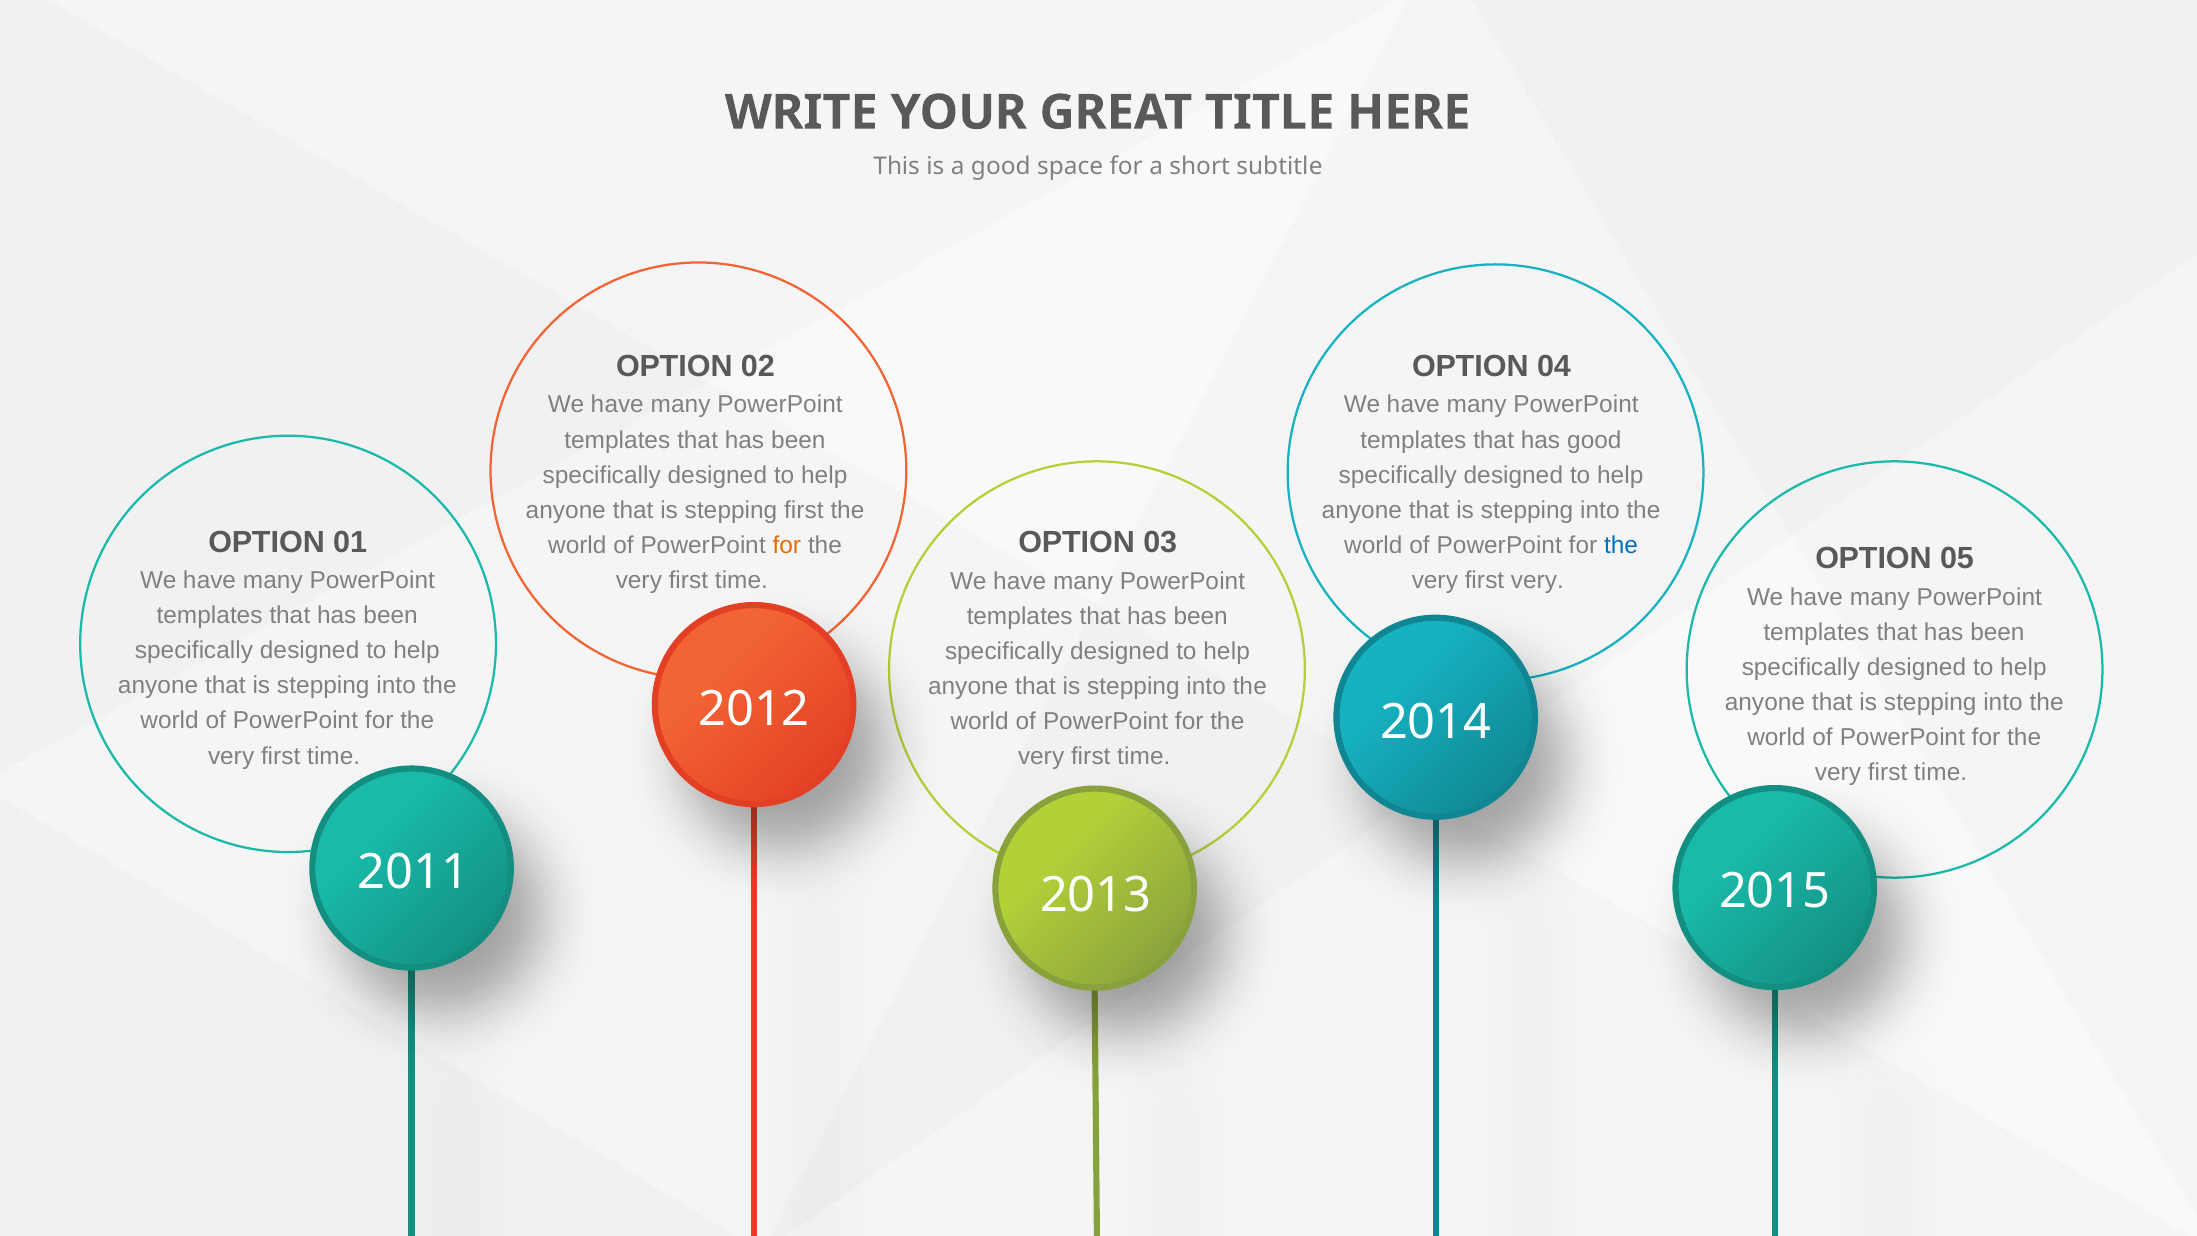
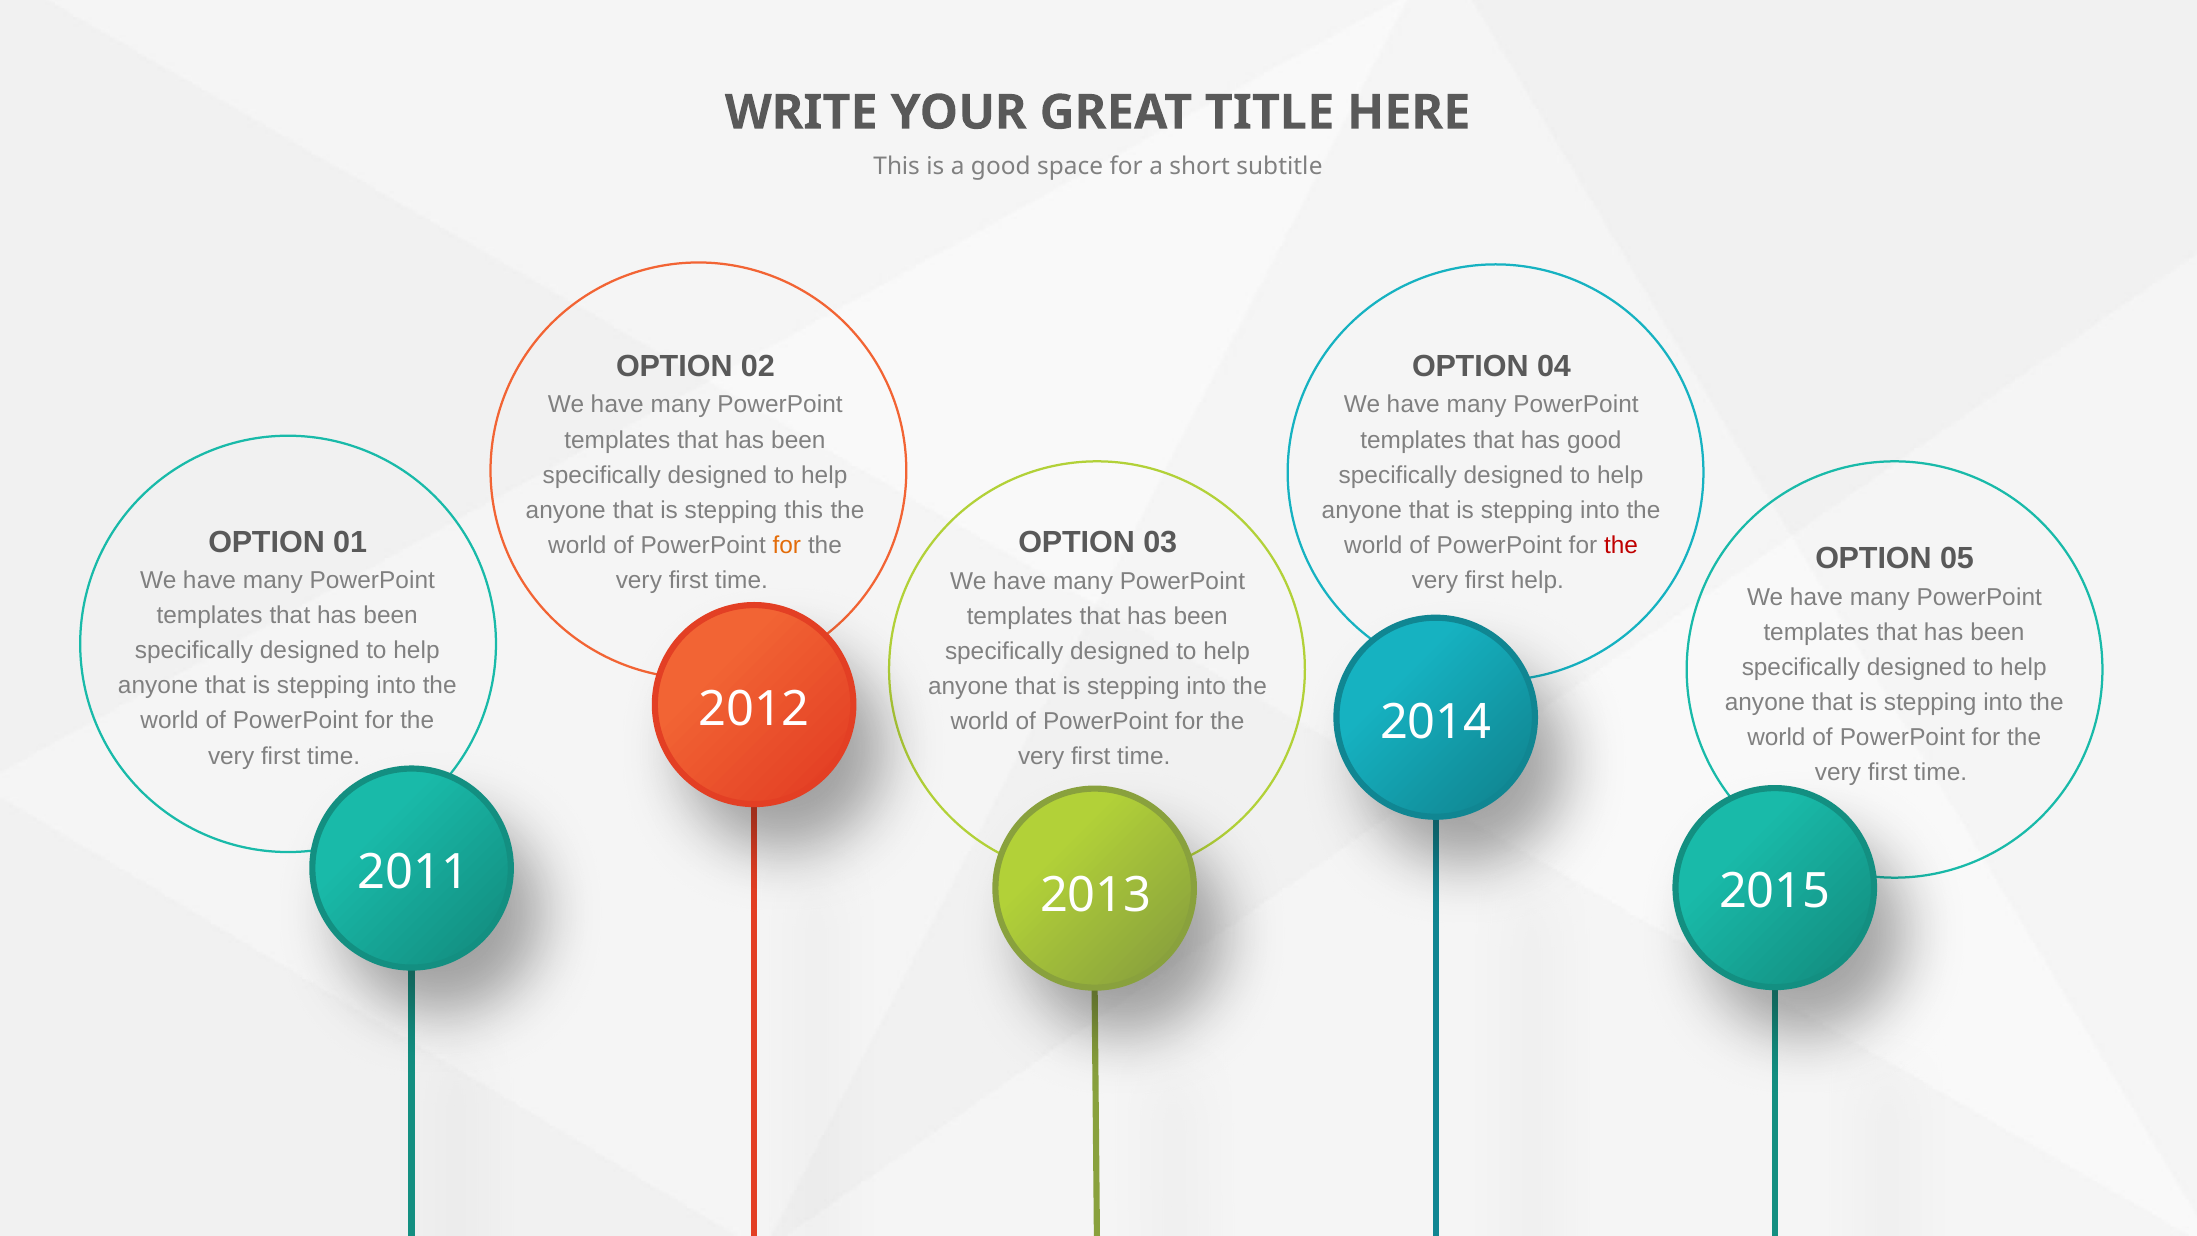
stepping first: first -> this
the at (1621, 545) colour: blue -> red
first very: very -> help
